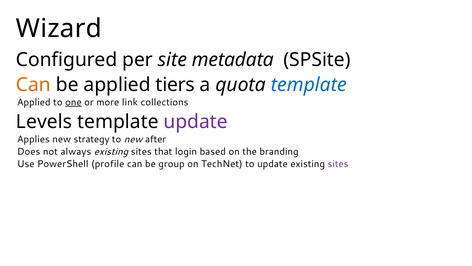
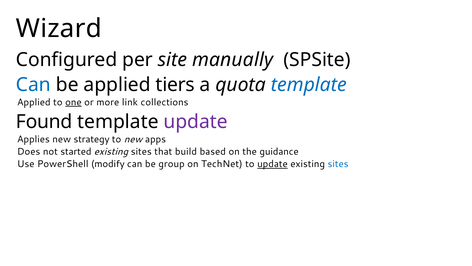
metadata: metadata -> manually
Can at (33, 84) colour: orange -> blue
Levels: Levels -> Found
after: after -> apps
always: always -> started
login: login -> build
branding: branding -> guidance
profile: profile -> modify
update at (272, 164) underline: none -> present
sites at (338, 164) colour: purple -> blue
